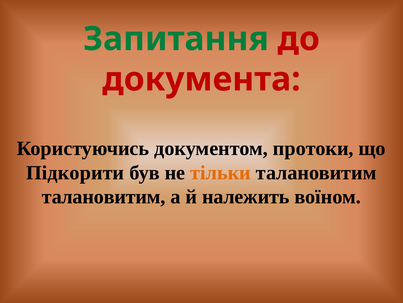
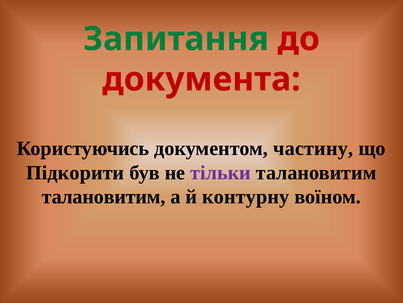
протоки: протоки -> частину
тільки colour: orange -> purple
належить: належить -> контурну
